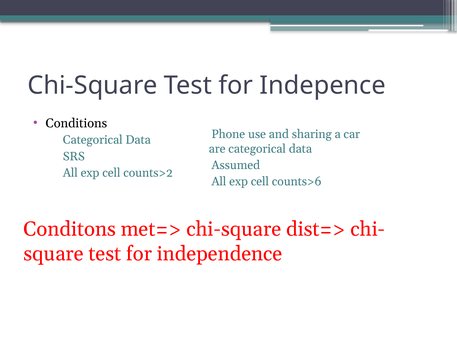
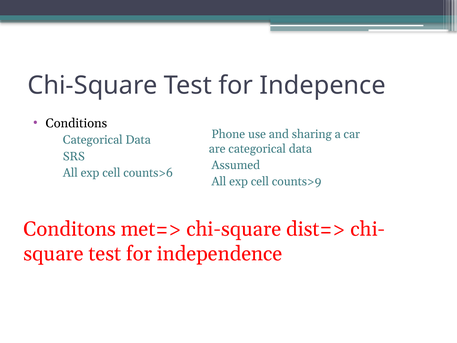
counts>2: counts>2 -> counts>6
counts>6: counts>6 -> counts>9
